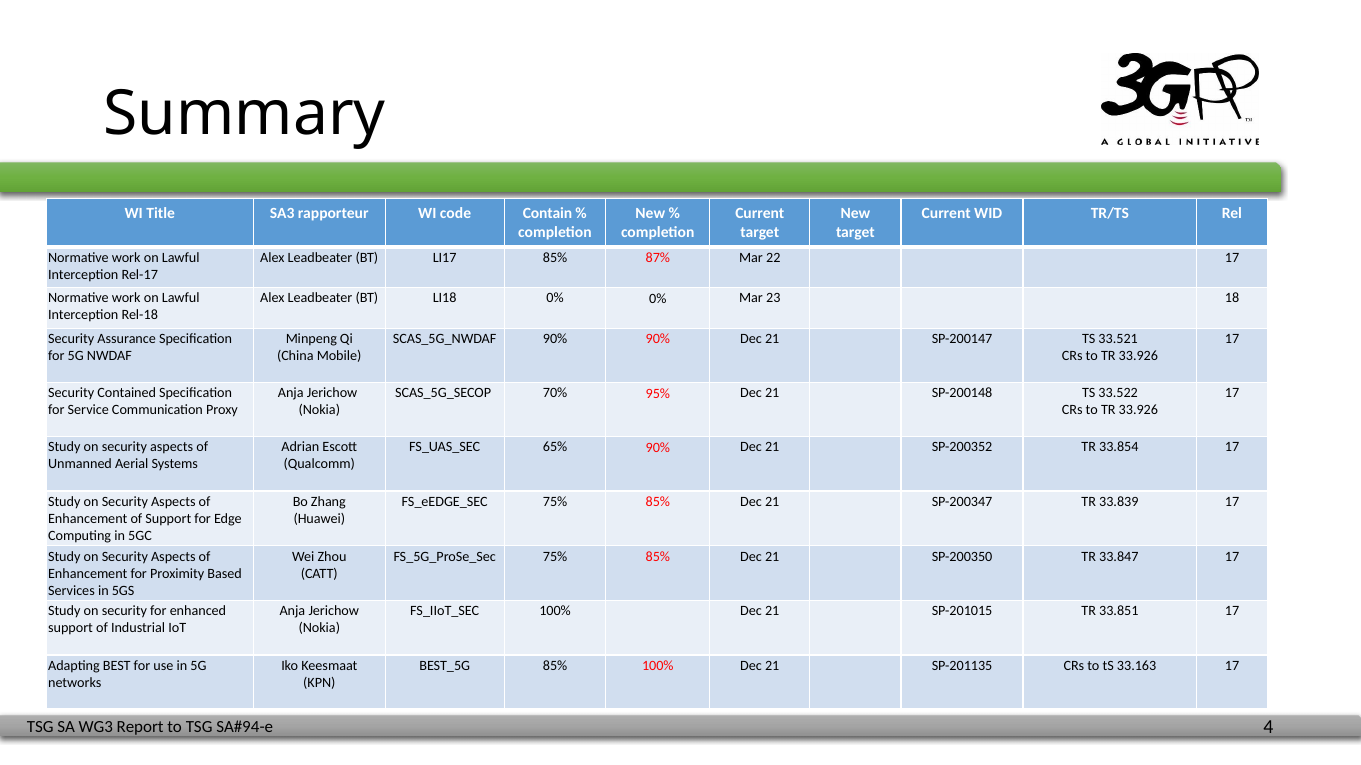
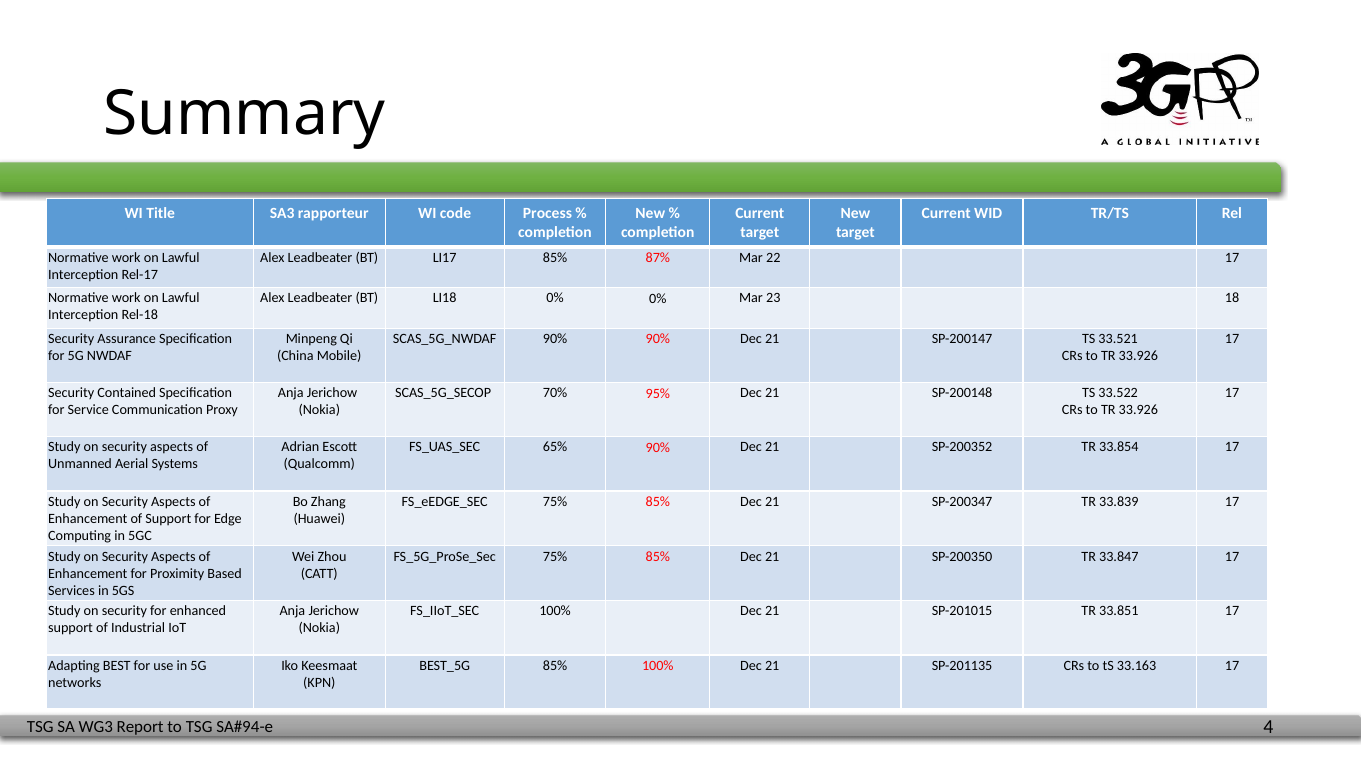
Contain: Contain -> Process
